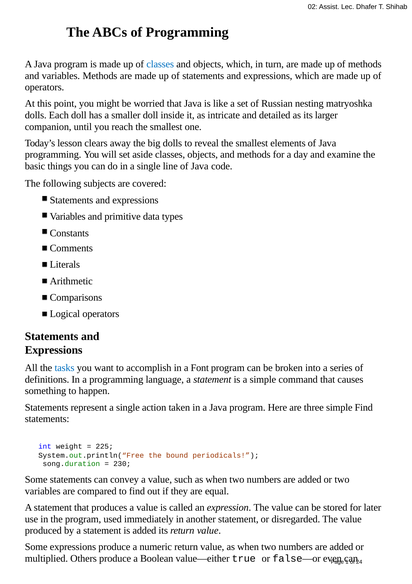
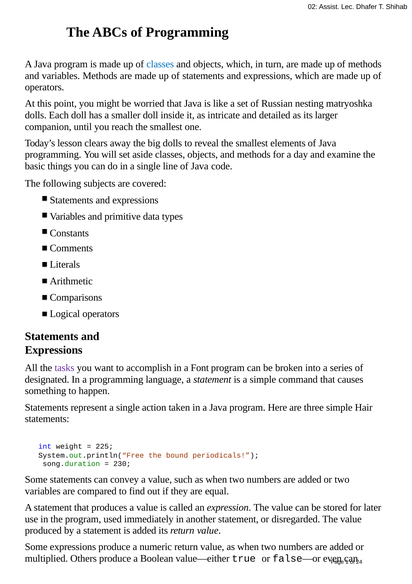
tasks colour: blue -> purple
definitions: definitions -> designated
simple Find: Find -> Hair
